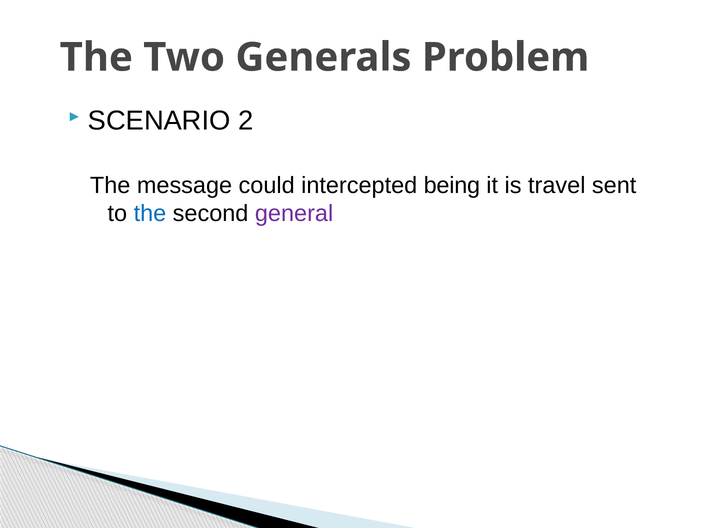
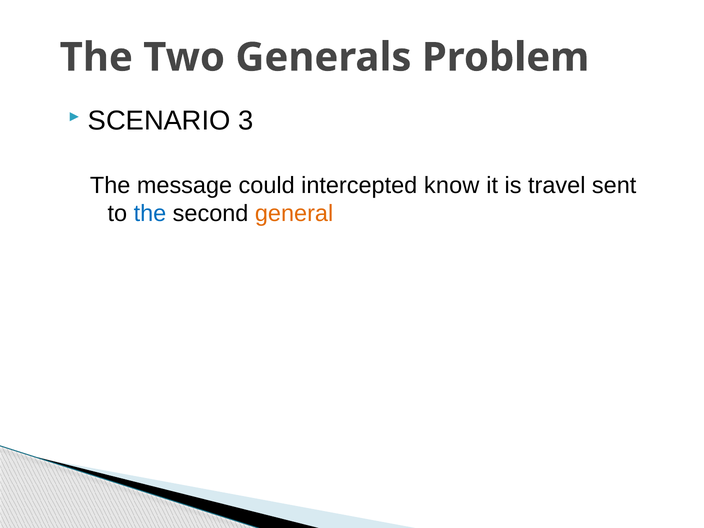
2: 2 -> 3
being: being -> know
general colour: purple -> orange
